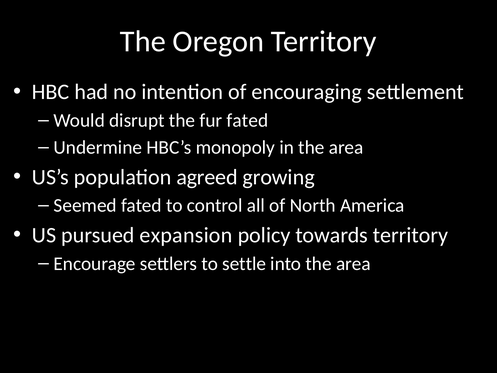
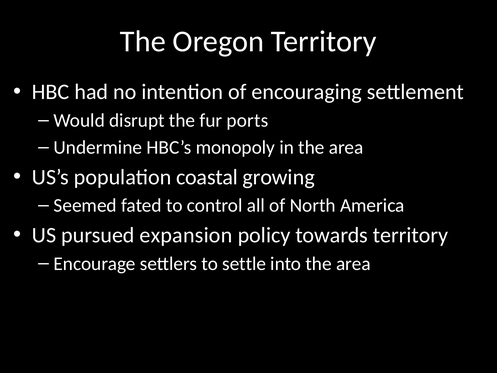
fur fated: fated -> ports
agreed: agreed -> coastal
